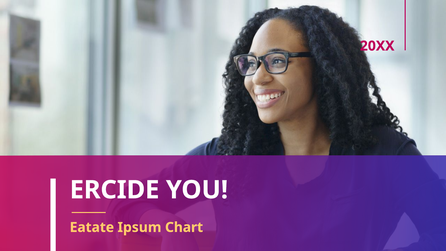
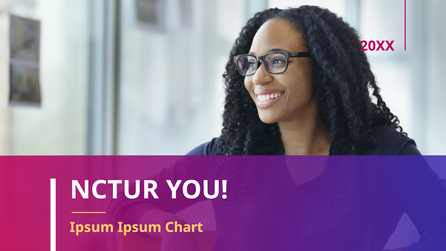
ERCIDE: ERCIDE -> NCTUR
Eatate at (92, 227): Eatate -> Ipsum
